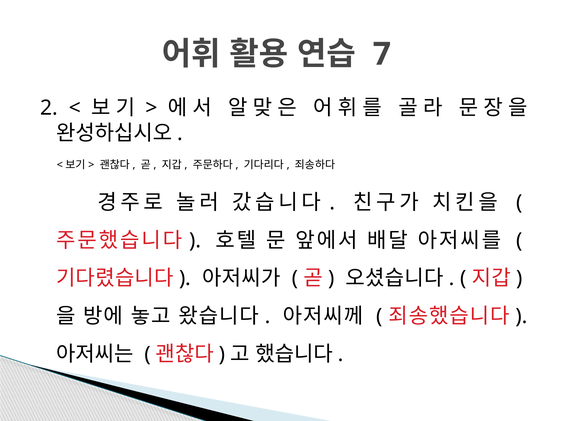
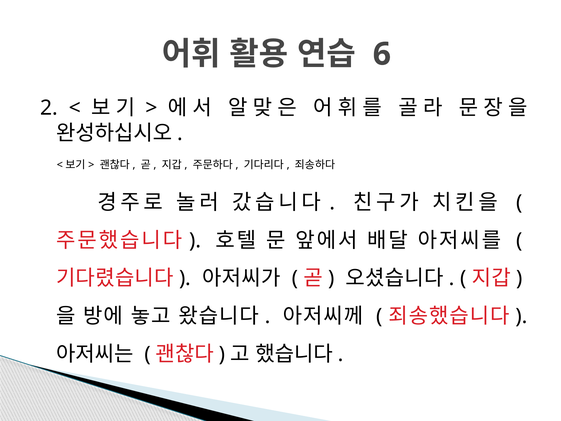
7: 7 -> 6
